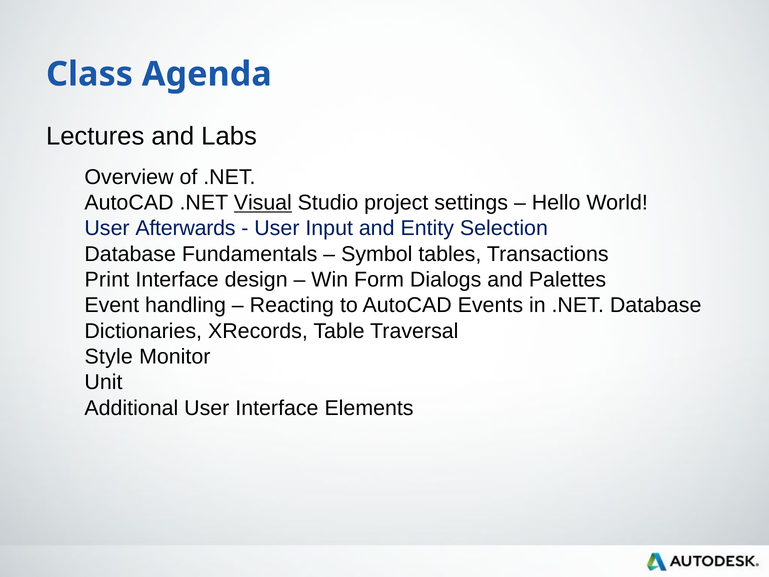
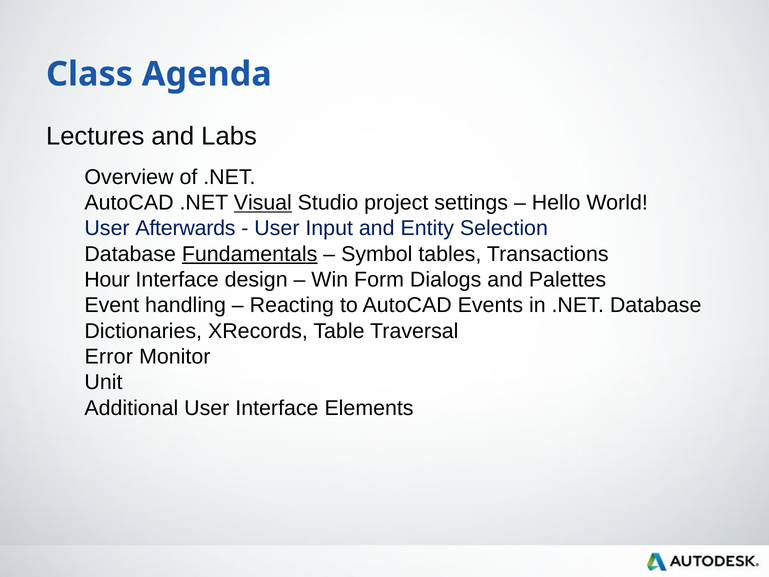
Fundamentals underline: none -> present
Print: Print -> Hour
Style: Style -> Error
